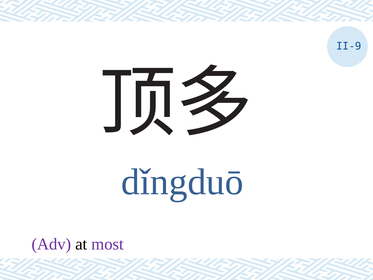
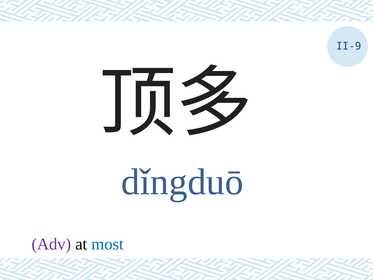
most colour: purple -> blue
